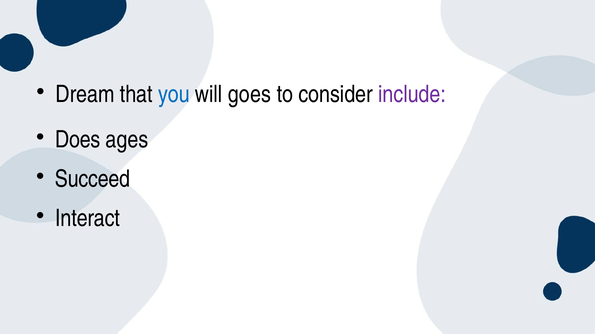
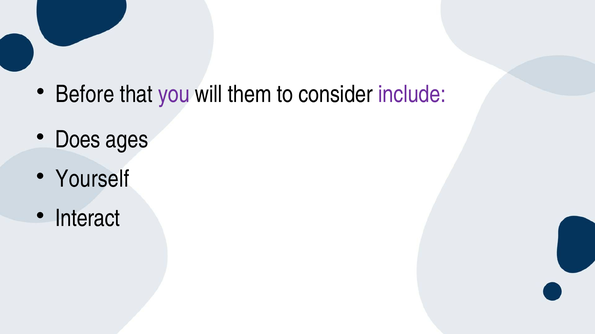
Dream: Dream -> Before
you colour: blue -> purple
goes: goes -> them
Succeed: Succeed -> Yourself
